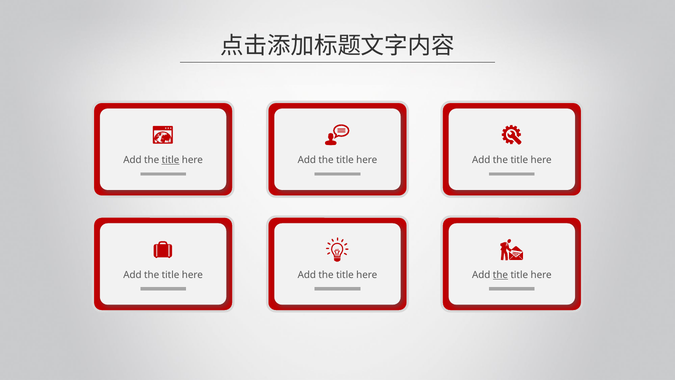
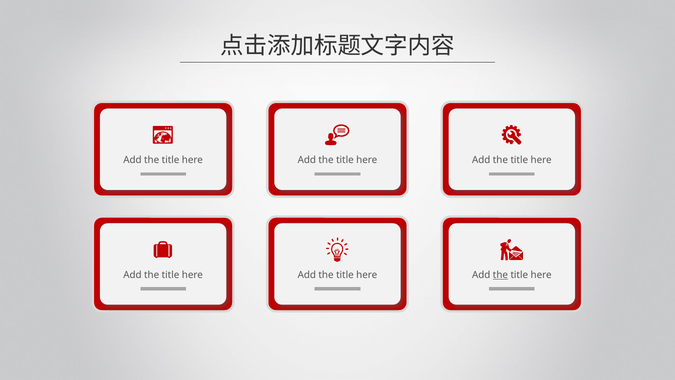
title at (171, 160) underline: present -> none
